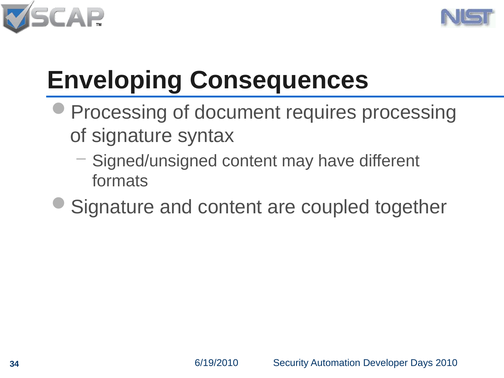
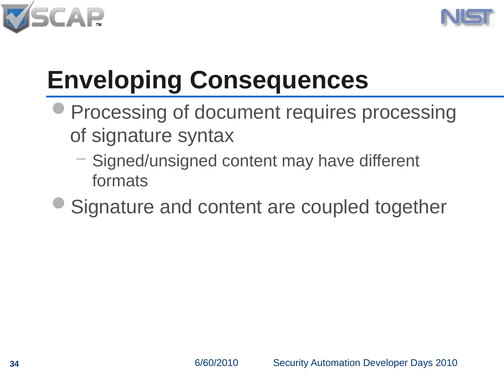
6/19/2010: 6/19/2010 -> 6/60/2010
